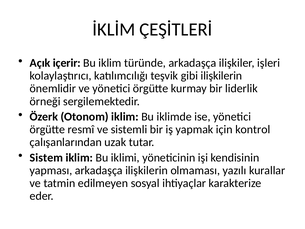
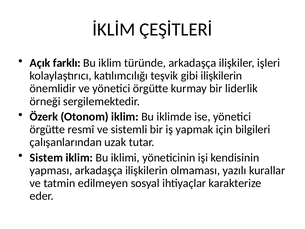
içerir: içerir -> farklı
kontrol: kontrol -> bilgileri
